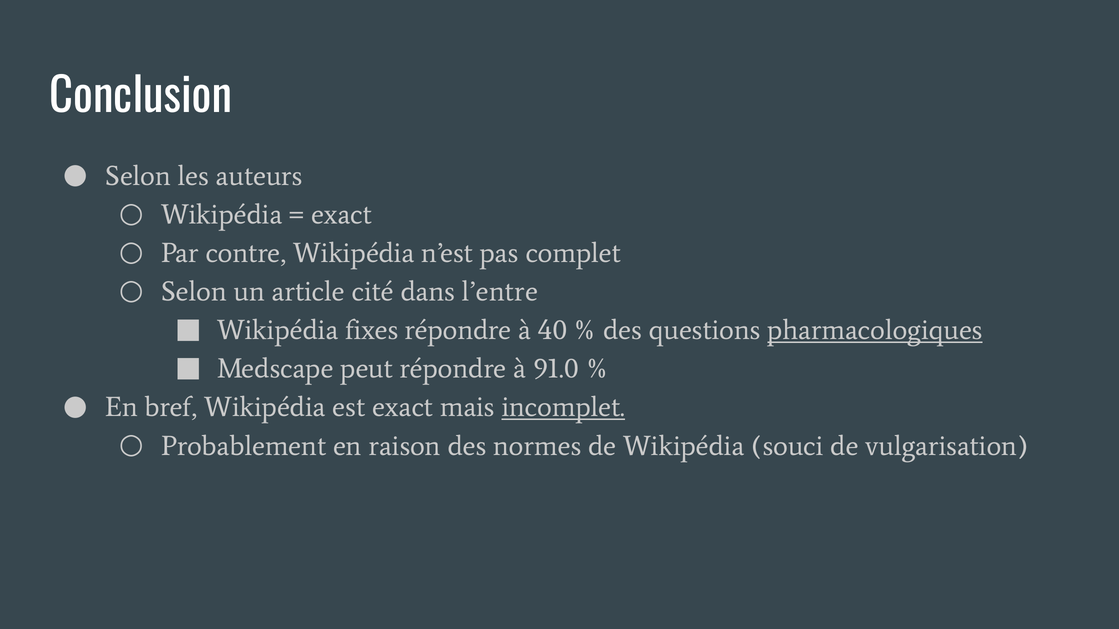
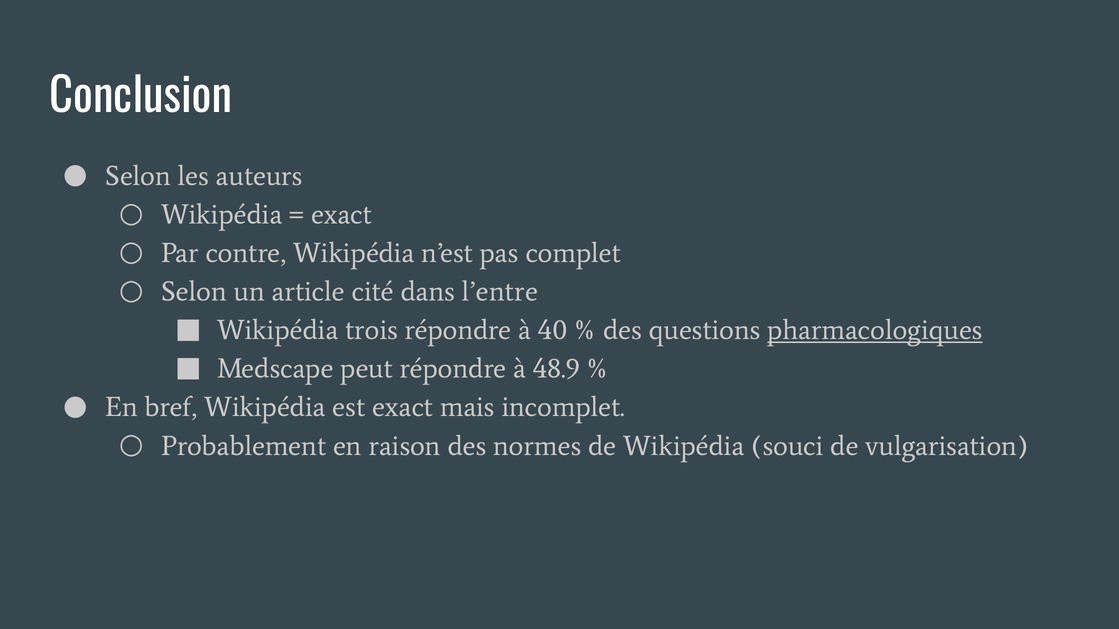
fixes: fixes -> trois
91.0: 91.0 -> 48.9
incomplet underline: present -> none
